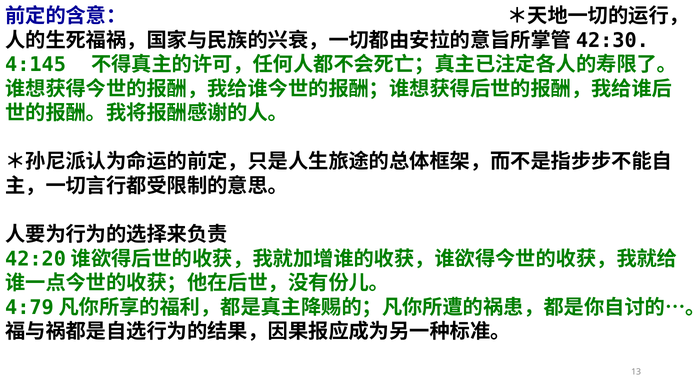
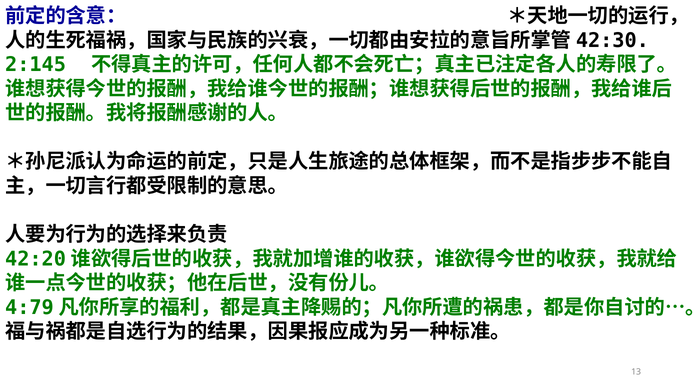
4:145: 4:145 -> 2:145
